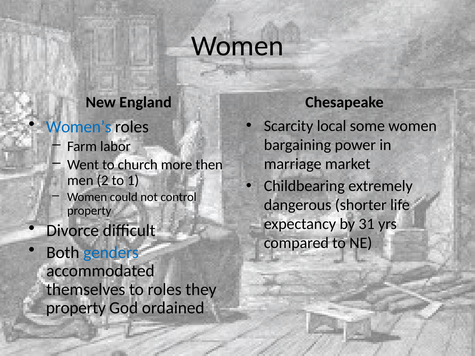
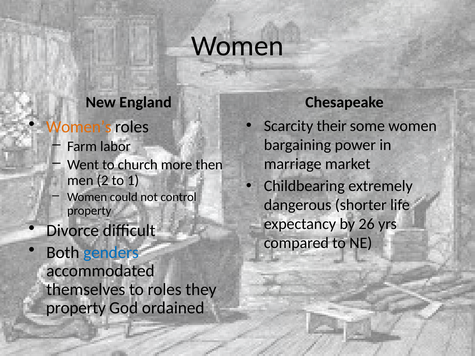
Women’s colour: blue -> orange
local: local -> their
31: 31 -> 26
